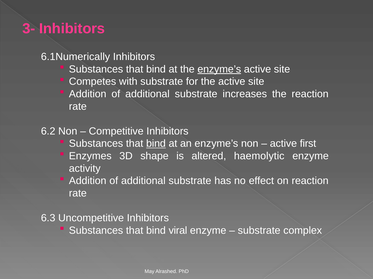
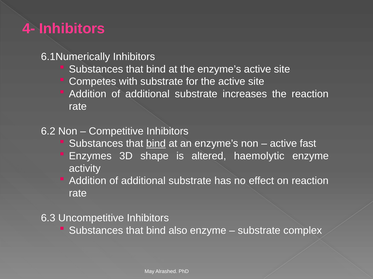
3-: 3- -> 4-
enzyme’s at (219, 69) underline: present -> none
first: first -> fast
viral: viral -> also
